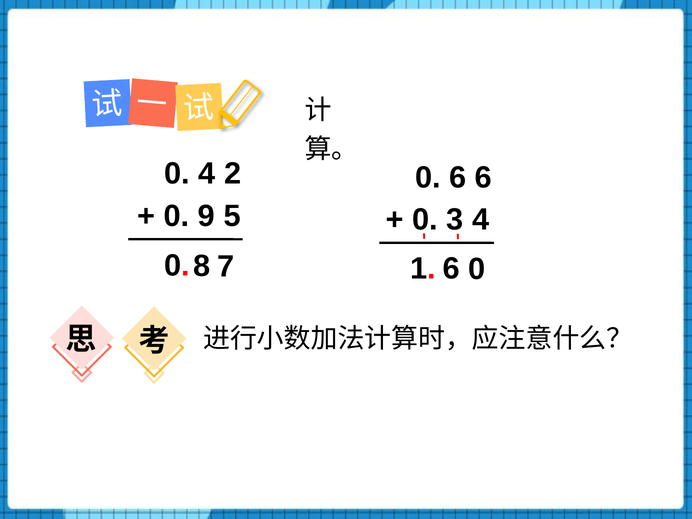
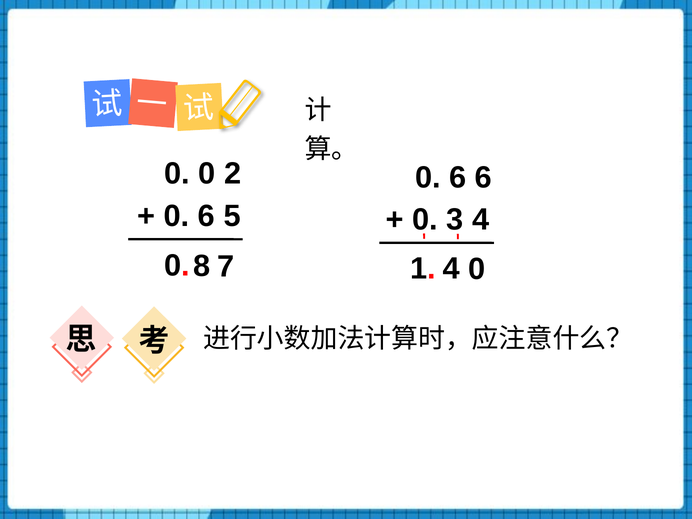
0 4: 4 -> 0
9 at (206, 216): 9 -> 6
8 6: 6 -> 4
